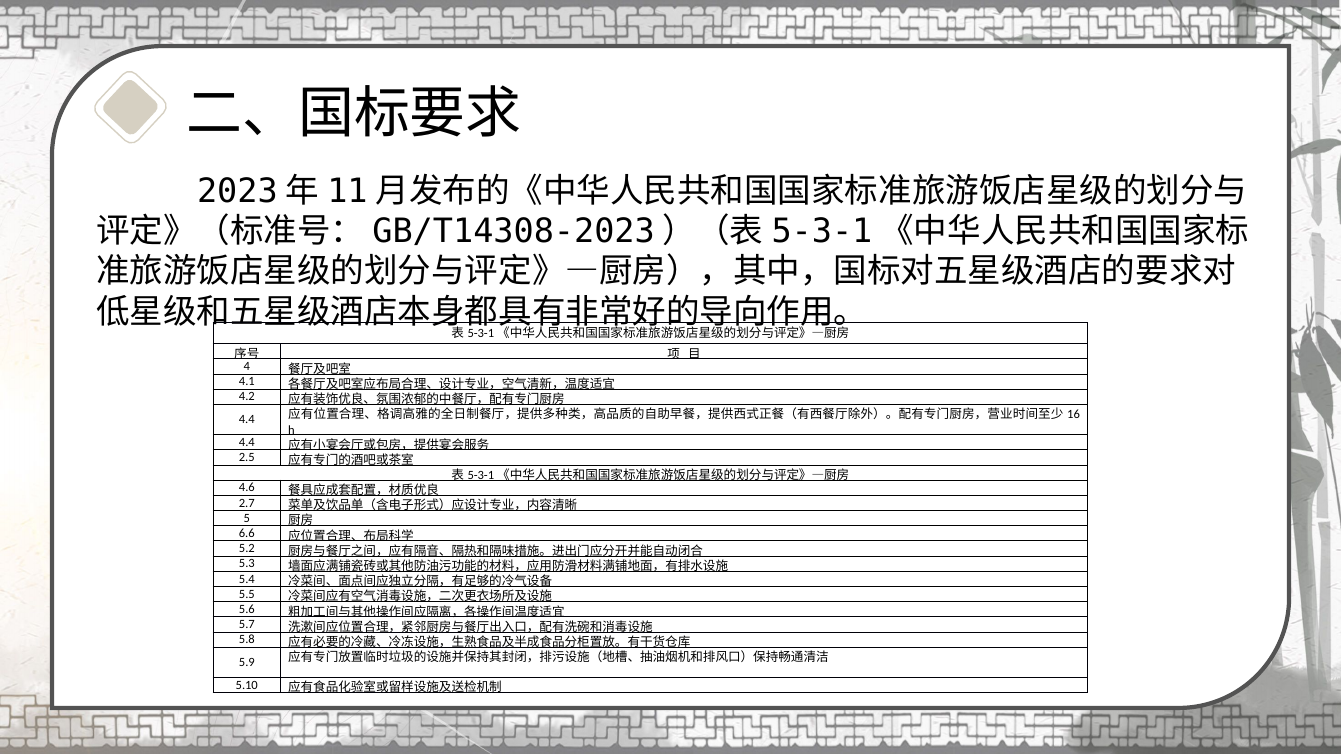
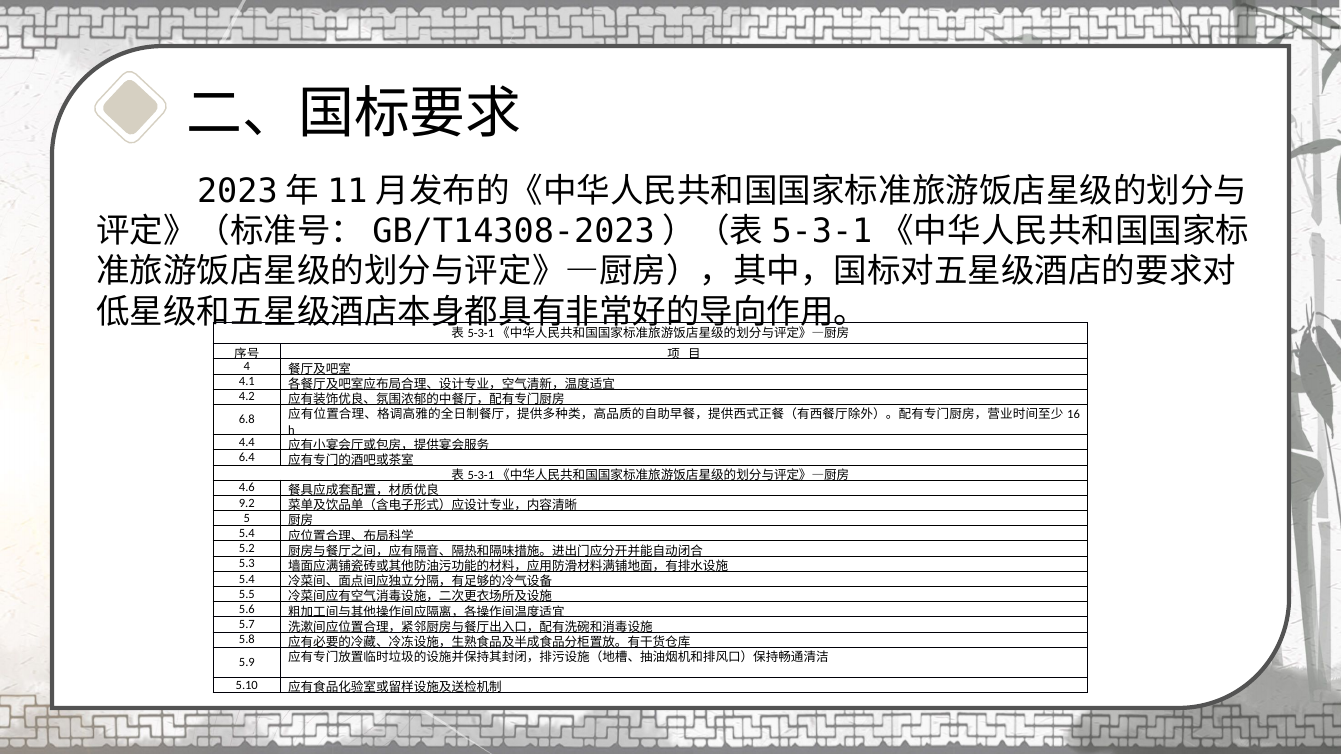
4.4 at (247, 420): 4.4 -> 6.8
2.5: 2.5 -> 6.4
2.7: 2.7 -> 9.2
6.6 at (247, 534): 6.6 -> 5.4
